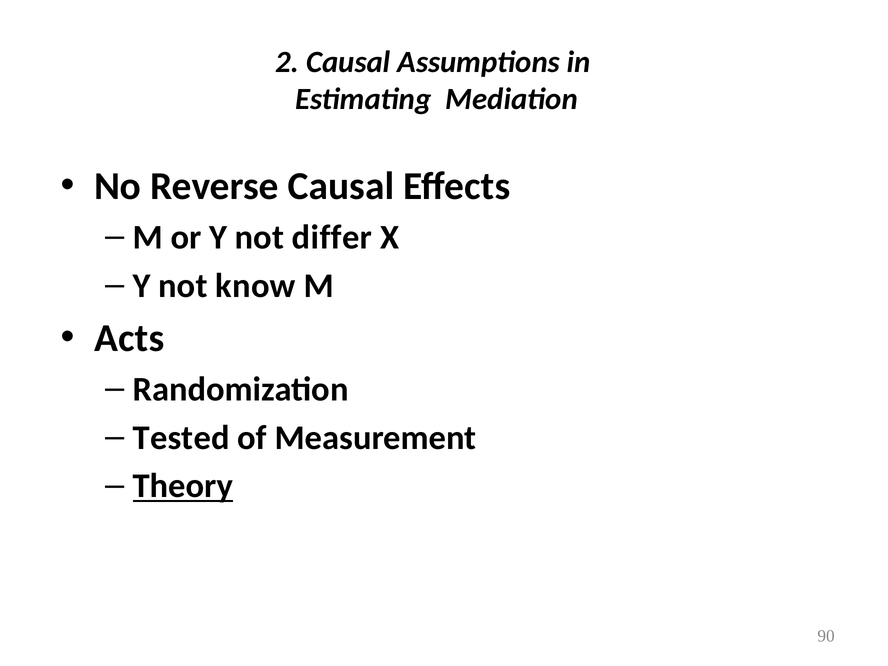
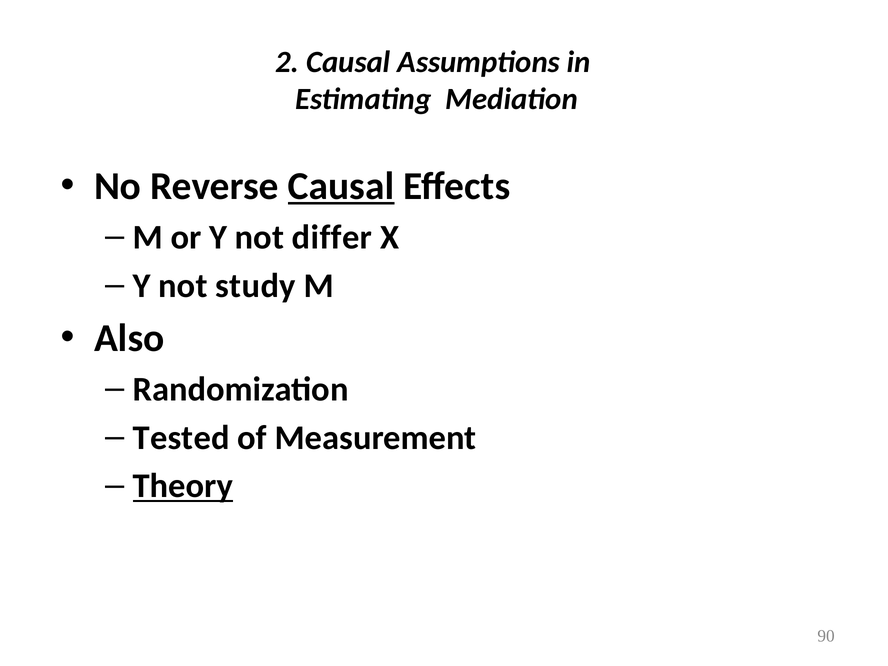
Causal at (341, 186) underline: none -> present
know: know -> study
Acts: Acts -> Also
